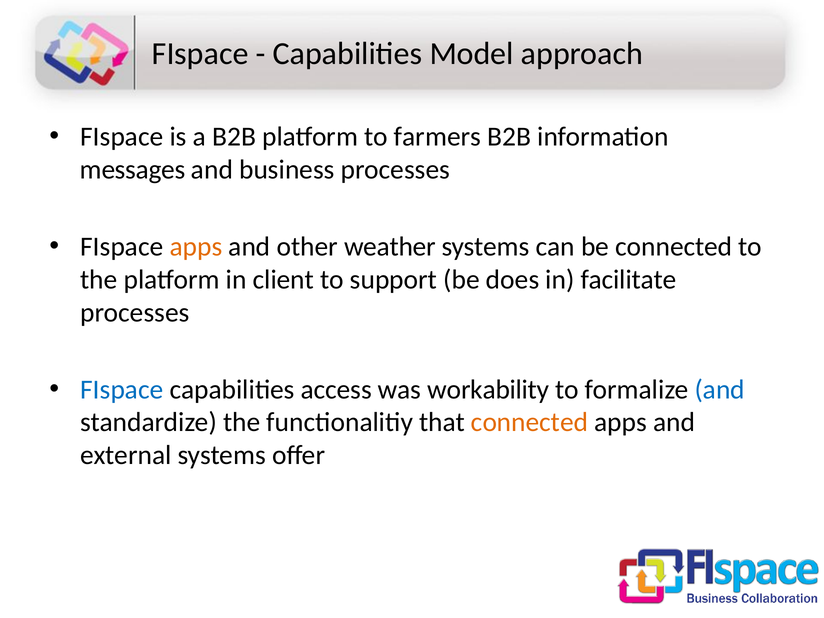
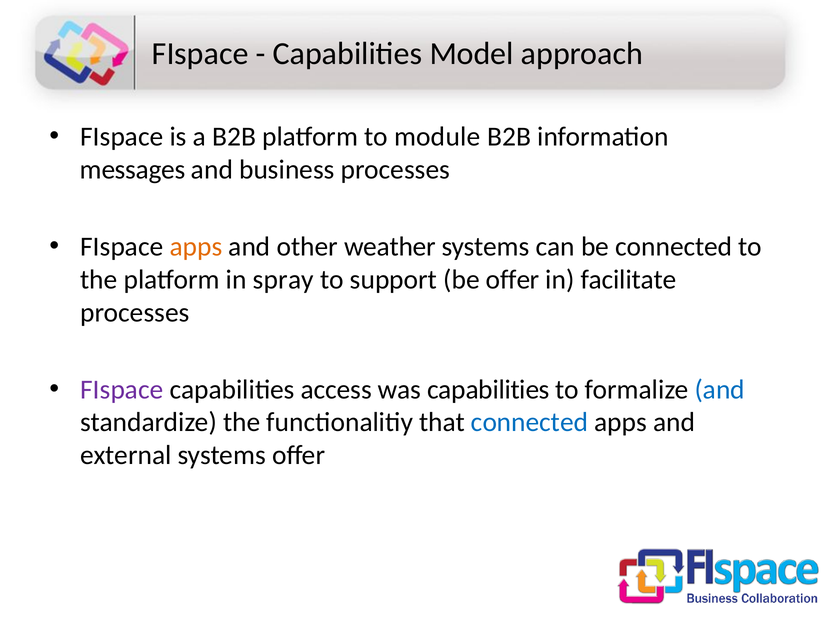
farmers: farmers -> module
client: client -> spray
be does: does -> offer
FIspace at (122, 389) colour: blue -> purple
was workability: workability -> capabilities
connected at (530, 422) colour: orange -> blue
